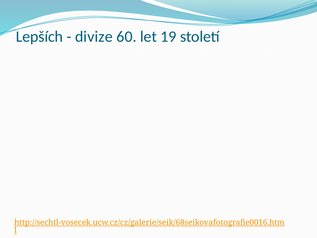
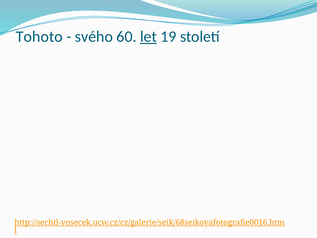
Lepších: Lepších -> Tohoto
divize: divize -> svého
let underline: none -> present
